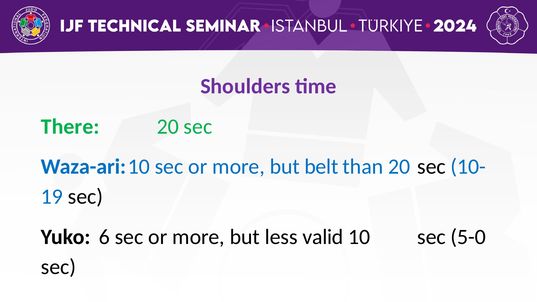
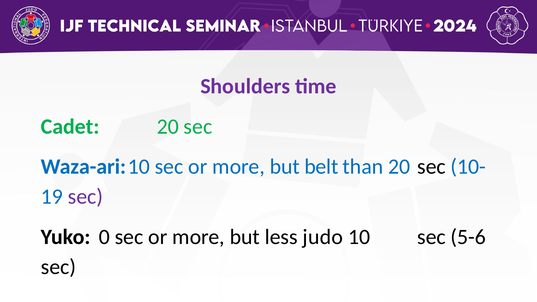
There: There -> Cadet
sec at (85, 197) colour: black -> purple
6: 6 -> 0
valid: valid -> judo
5-0: 5-0 -> 5-6
